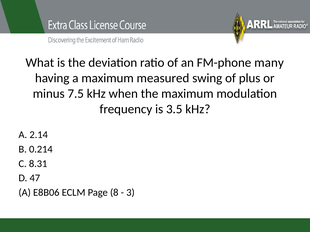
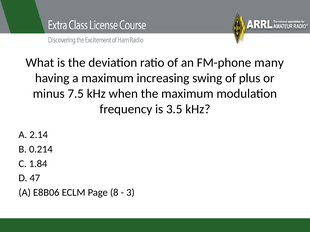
measured: measured -> increasing
8.31: 8.31 -> 1.84
